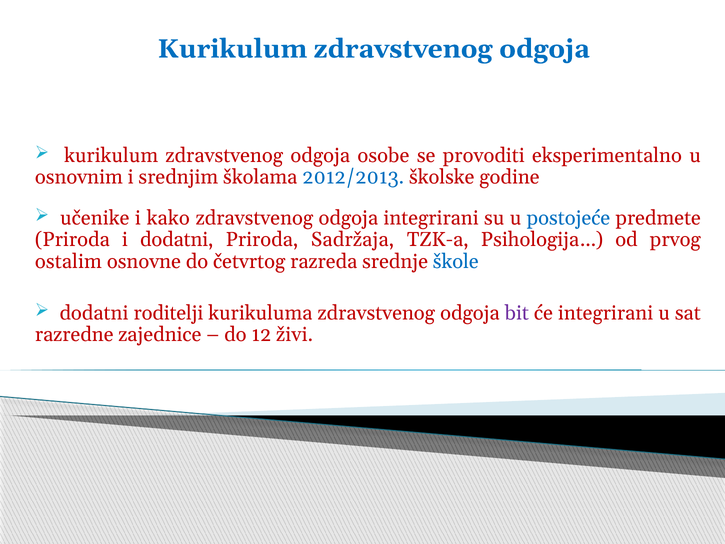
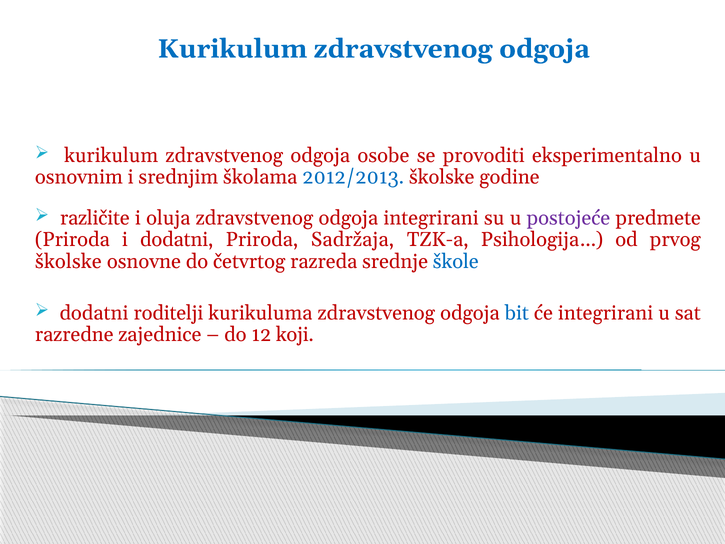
učenike: učenike -> različite
kako: kako -> oluja
postojeće colour: blue -> purple
ostalim at (68, 261): ostalim -> školske
bit colour: purple -> blue
živi: živi -> koji
